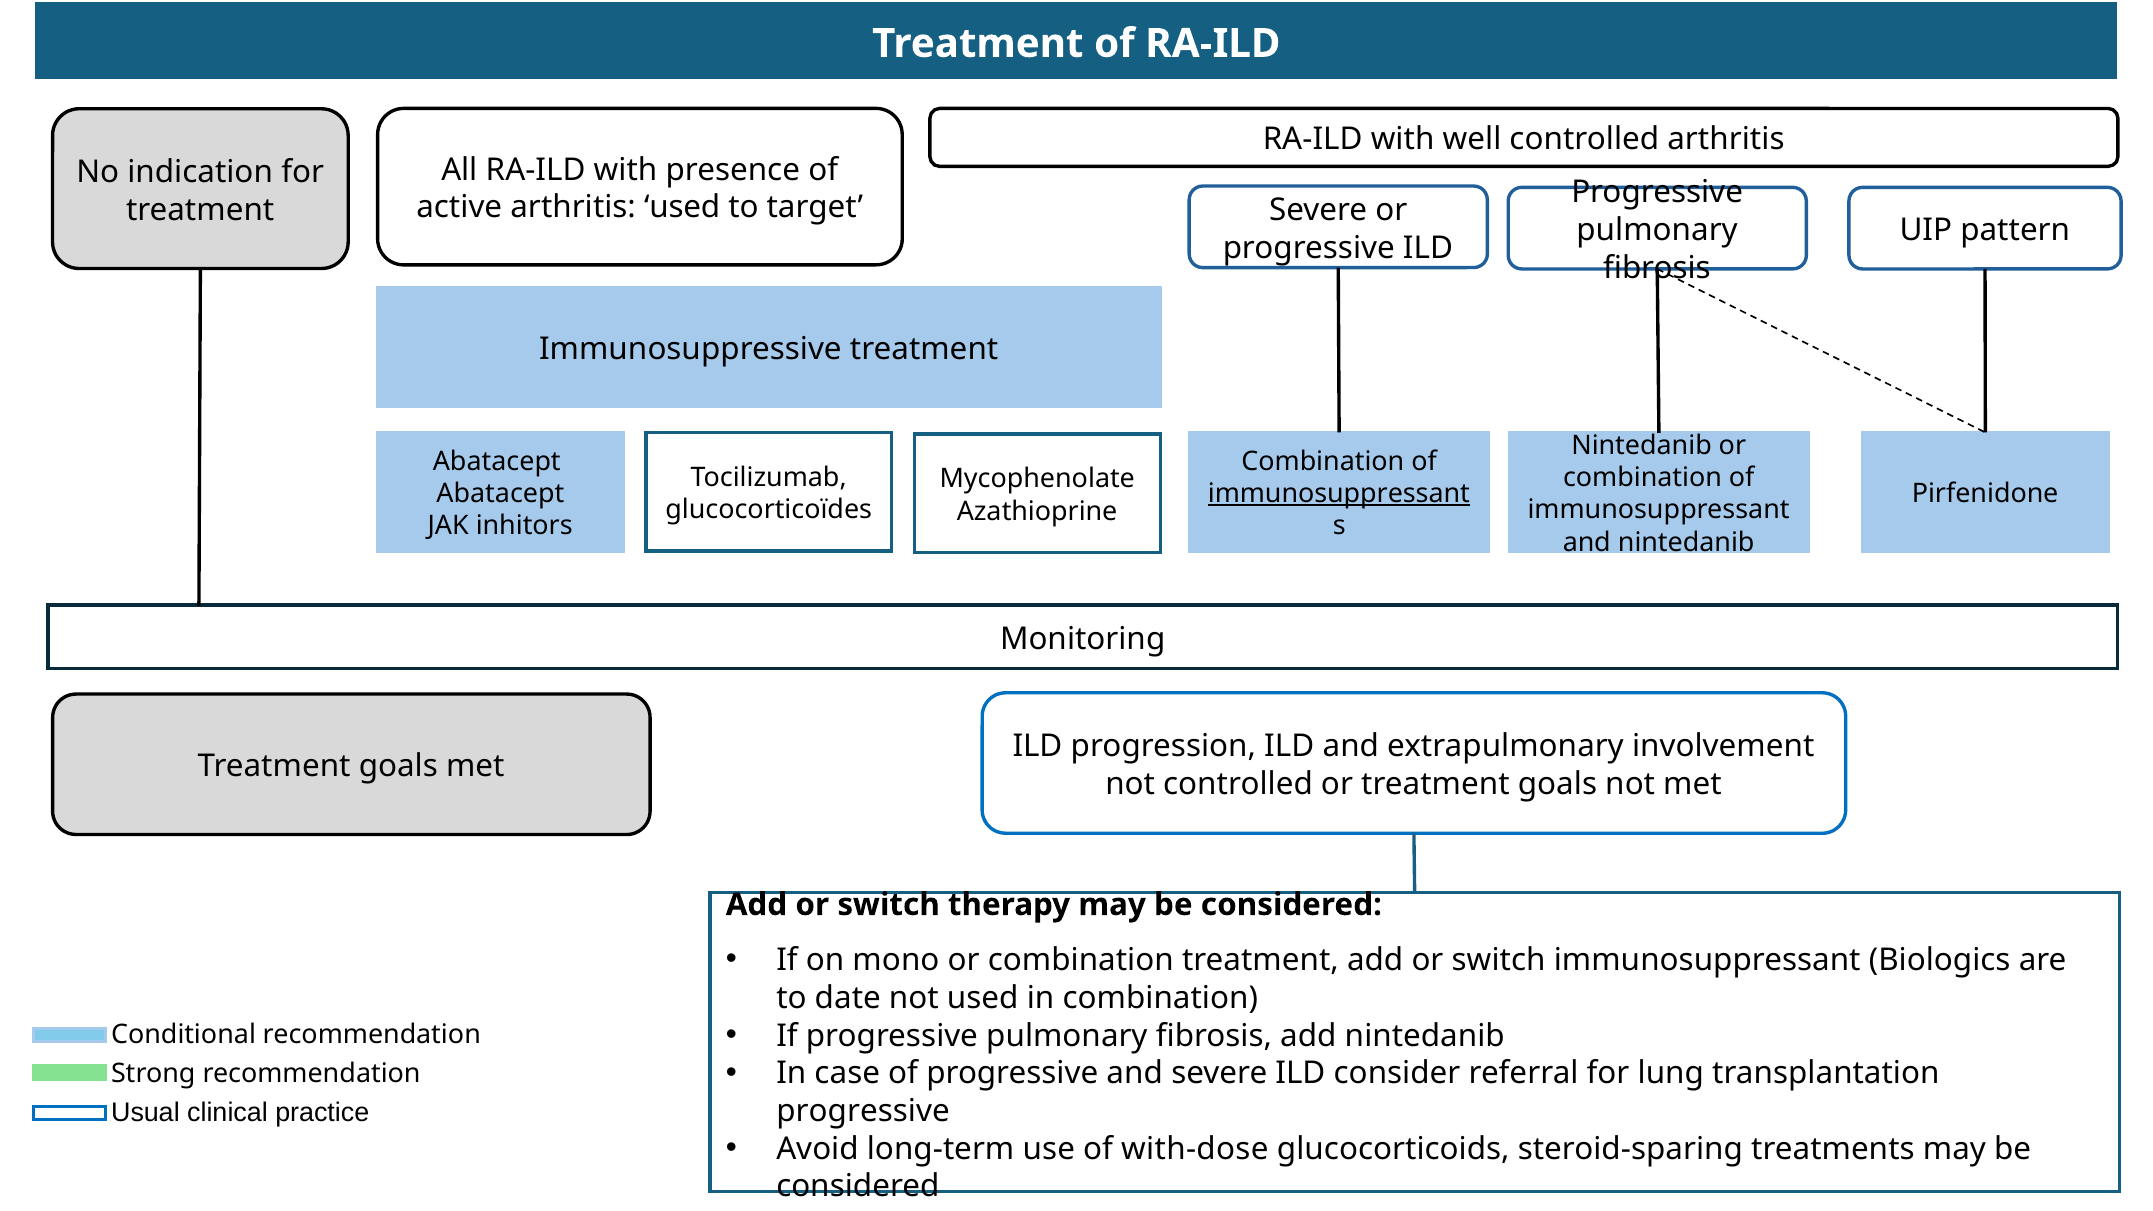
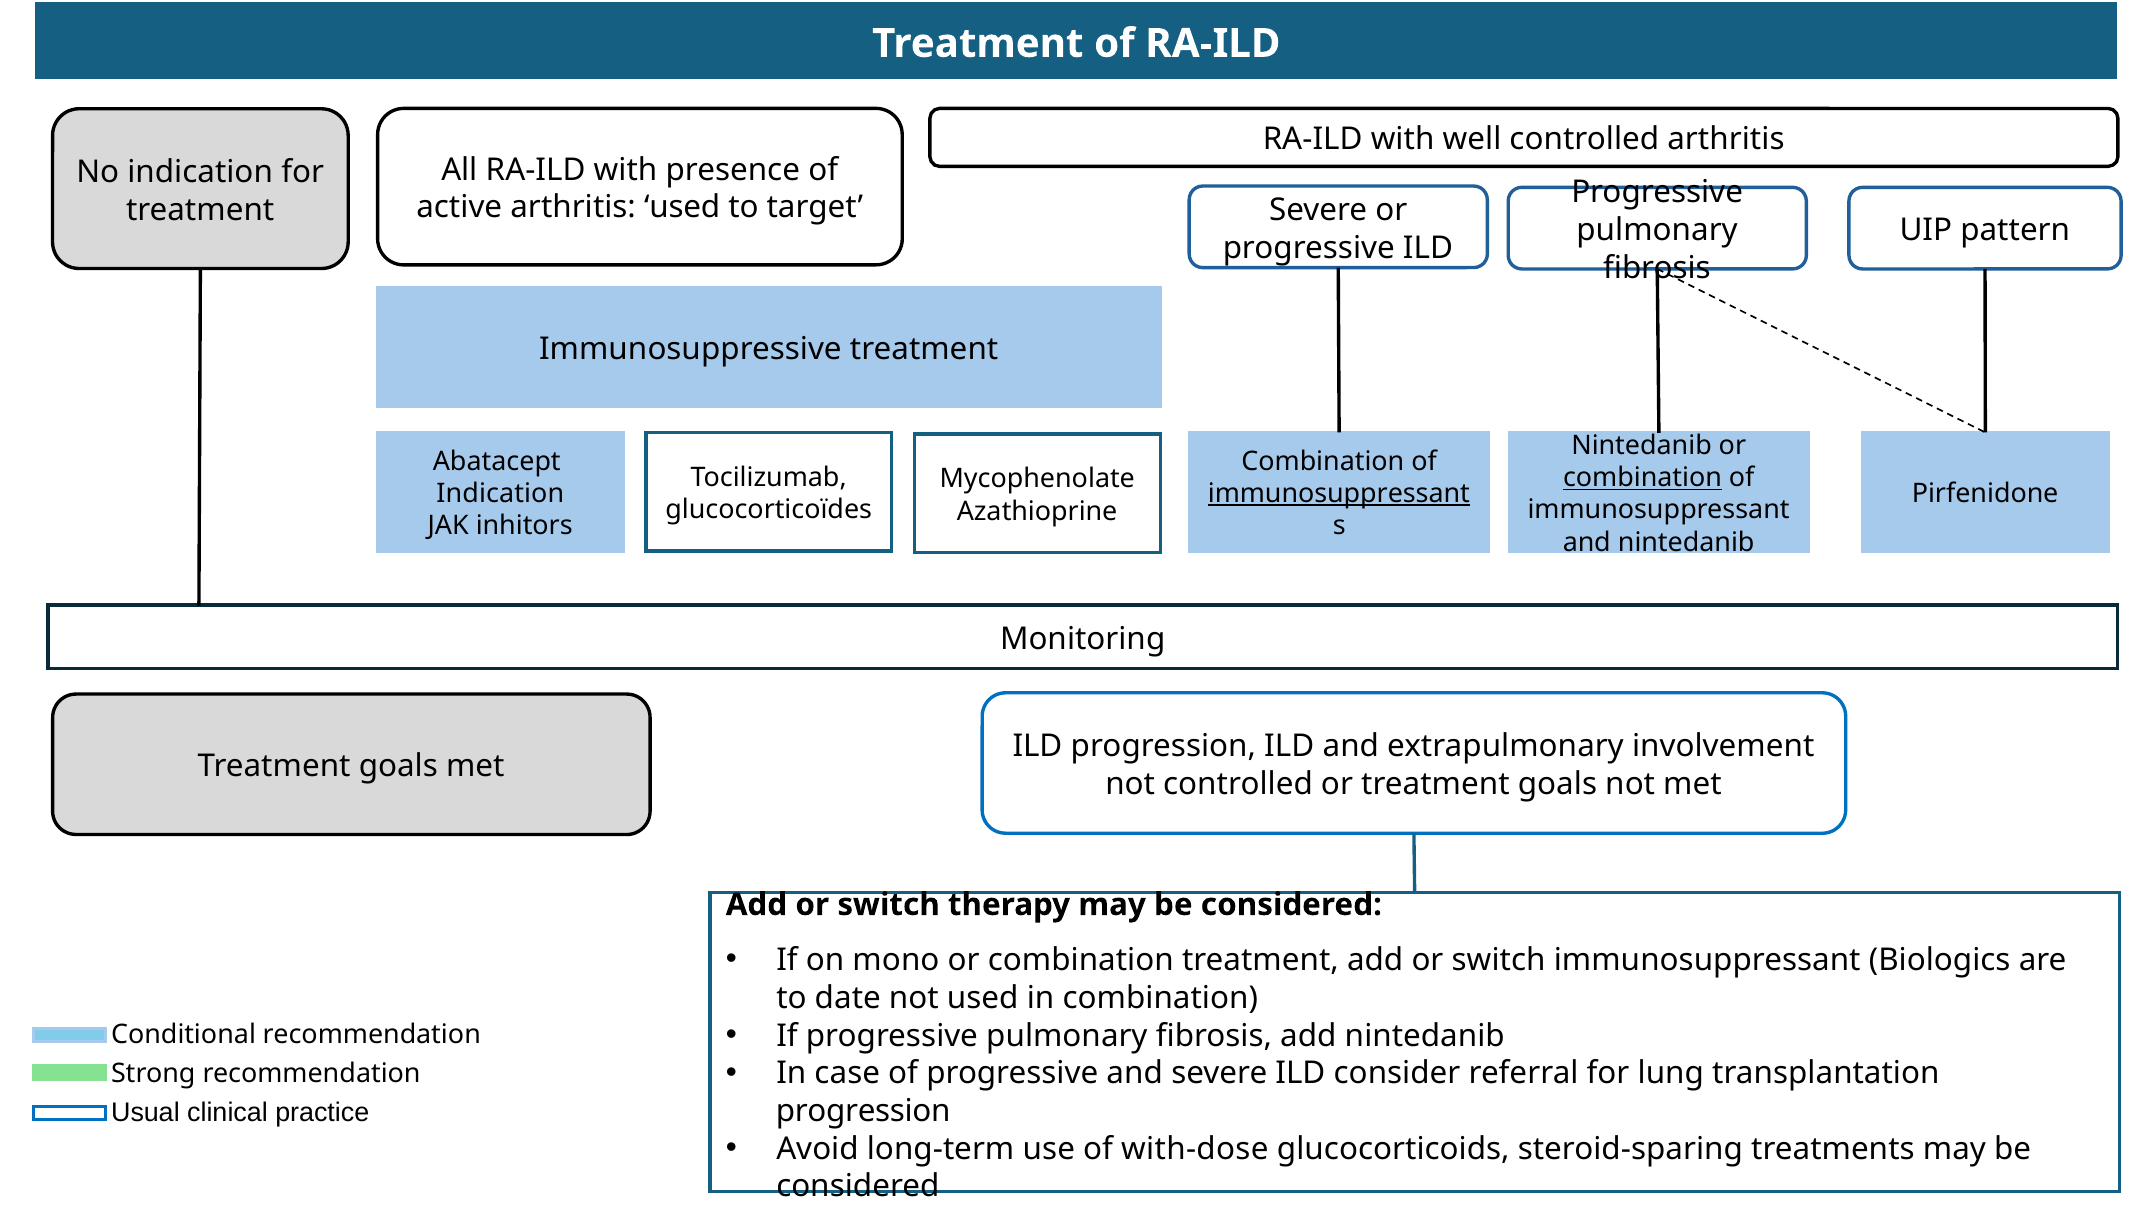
combination at (1642, 478) underline: none -> present
Abatacept at (500, 493): Abatacept -> Indication
progressive at (863, 1111): progressive -> progression
